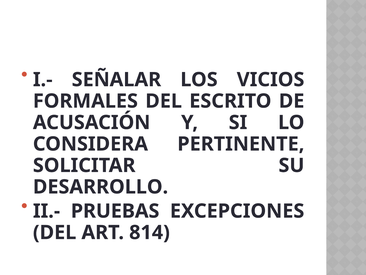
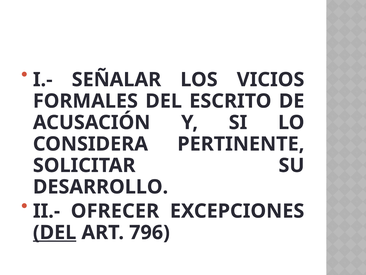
PRUEBAS: PRUEBAS -> OFRECER
DEL at (55, 232) underline: none -> present
814: 814 -> 796
